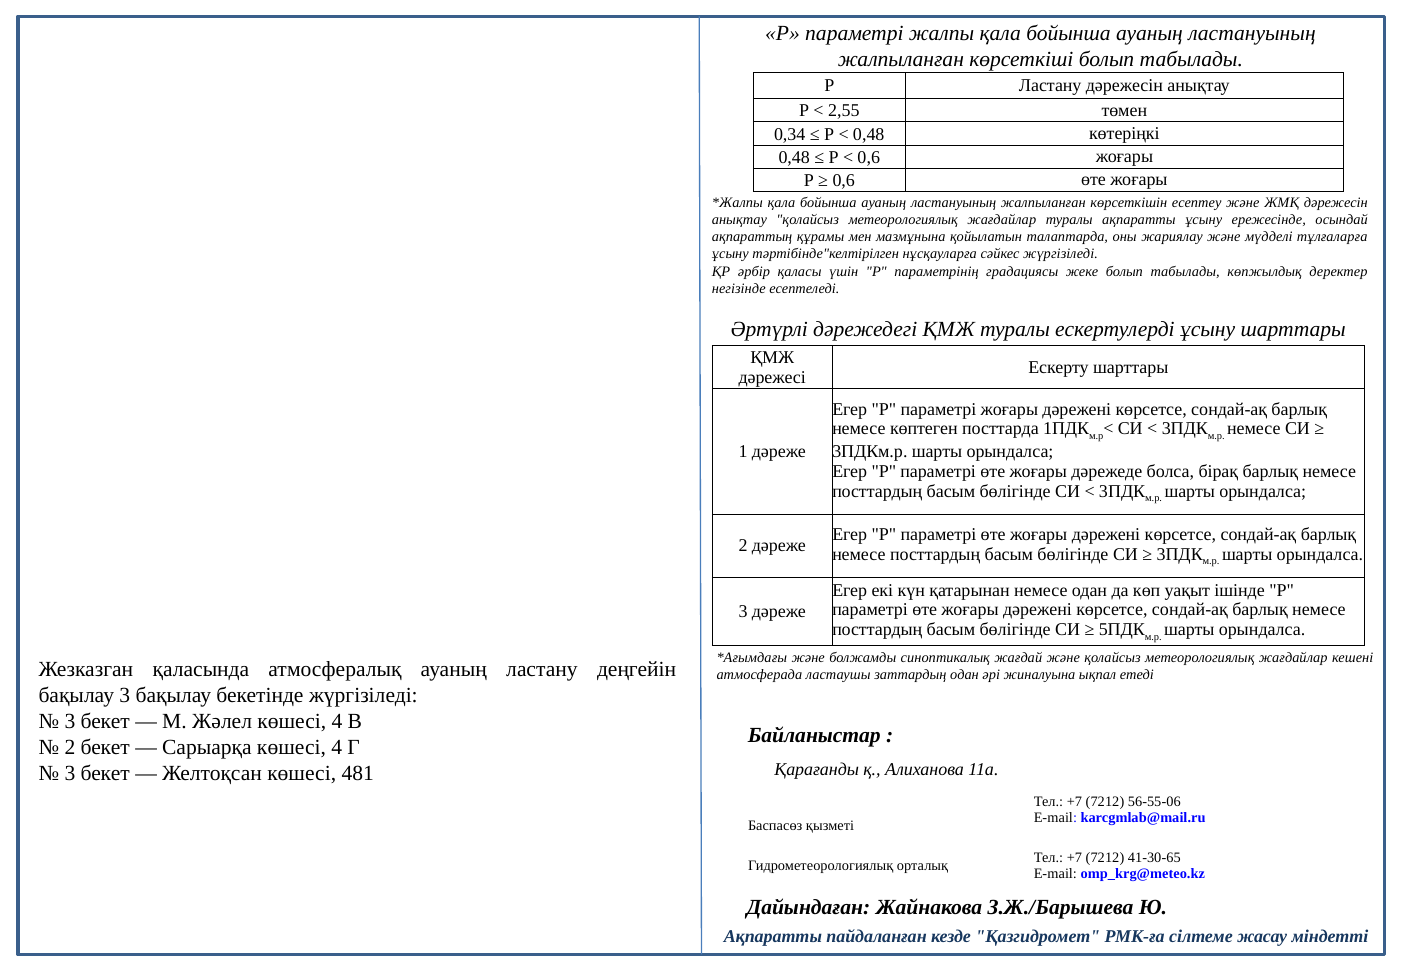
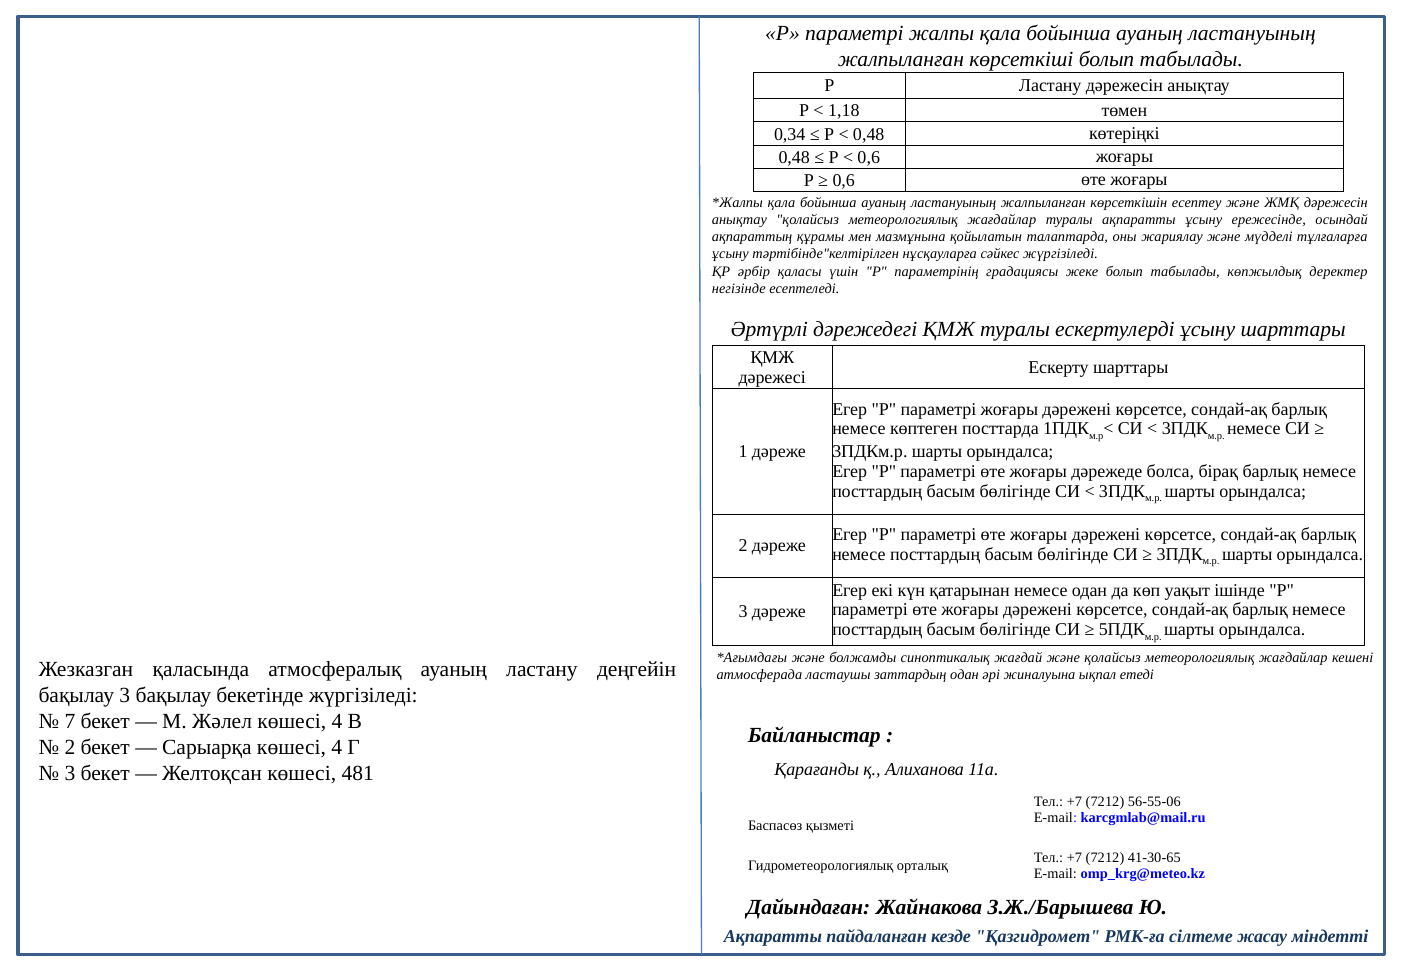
2,55: 2,55 -> 1,18
3 at (70, 721): 3 -> 7
